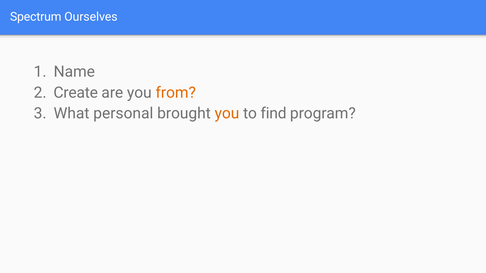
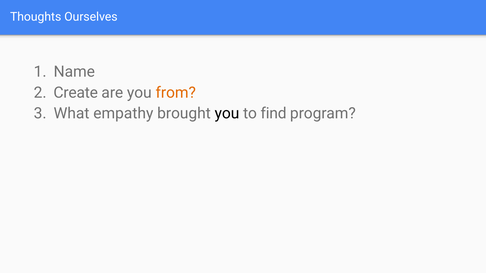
Spectrum: Spectrum -> Thoughts
personal: personal -> empathy
you at (227, 114) colour: orange -> black
